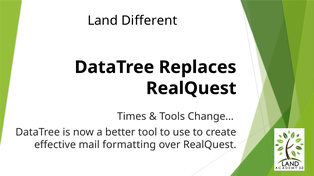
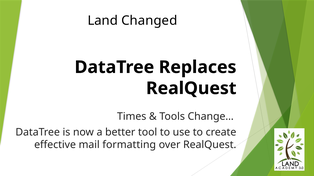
Different: Different -> Changed
